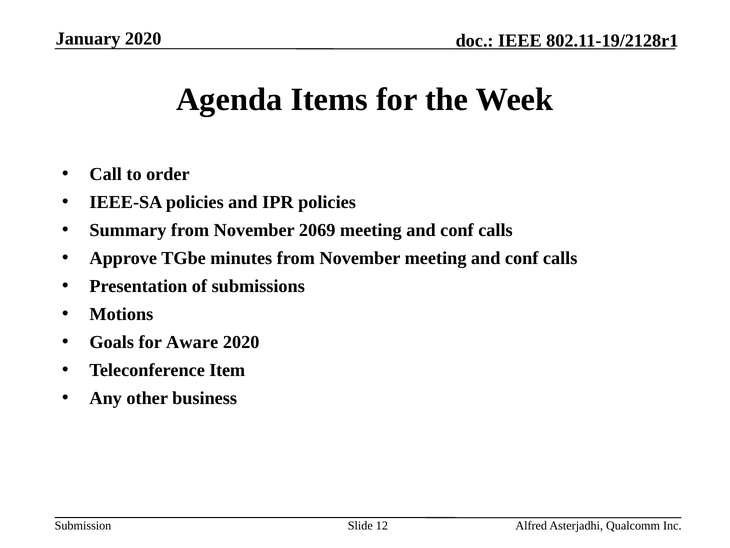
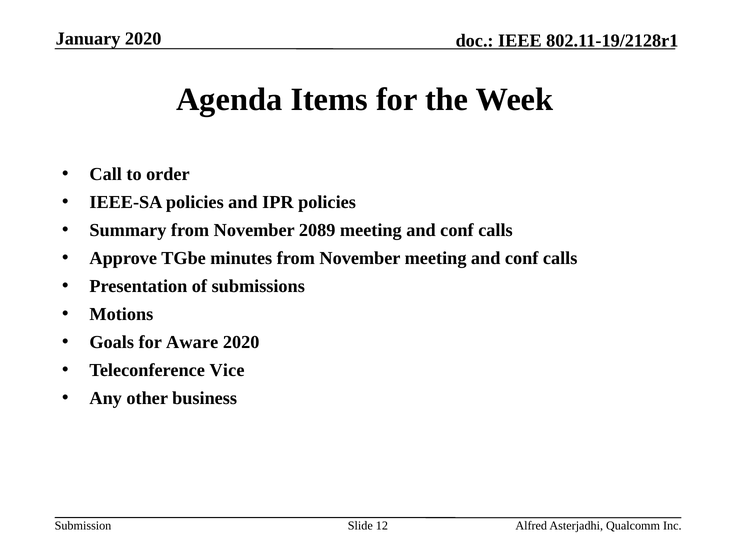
2069: 2069 -> 2089
Item: Item -> Vice
